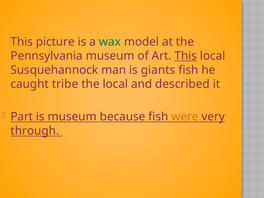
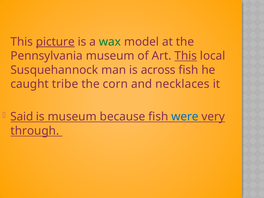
picture underline: none -> present
giants: giants -> across
the local: local -> corn
described: described -> necklaces
Part: Part -> Said
were colour: orange -> blue
